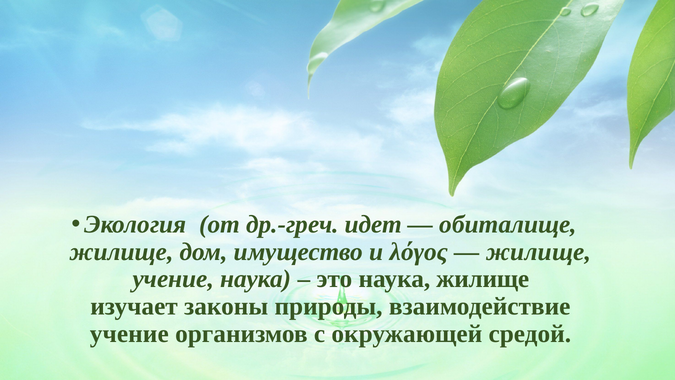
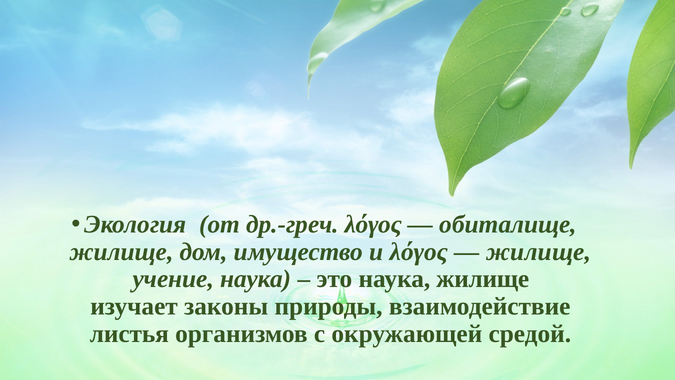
др.-греч идет: идет -> λόγος
учение at (129, 334): учение -> листья
